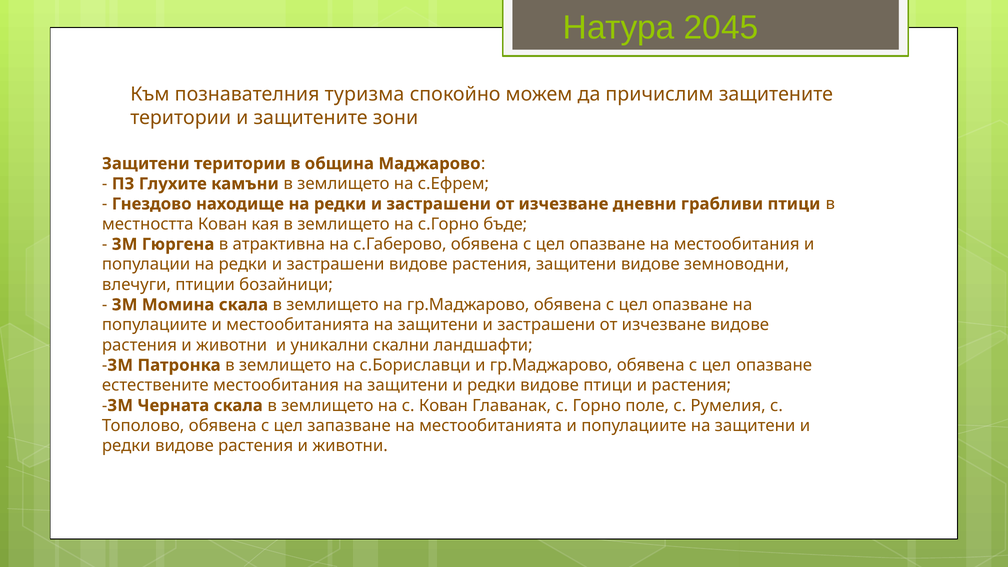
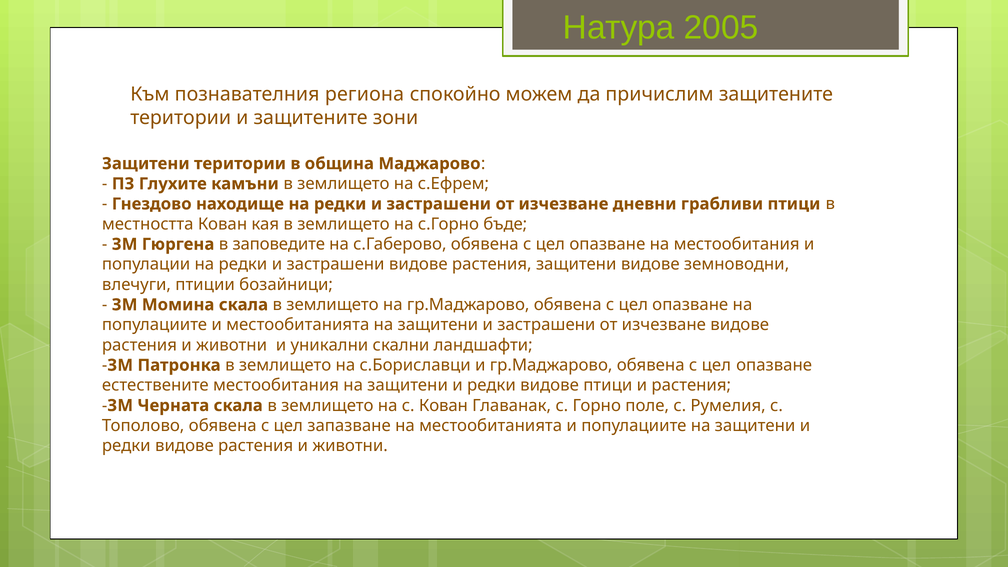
2045: 2045 -> 2005
туризма: туризма -> региона
атрактивна: атрактивна -> заповедите
